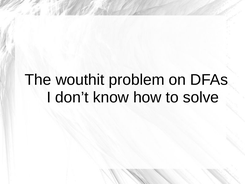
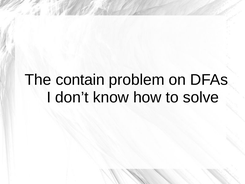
wouthit: wouthit -> contain
